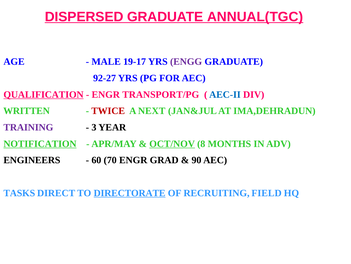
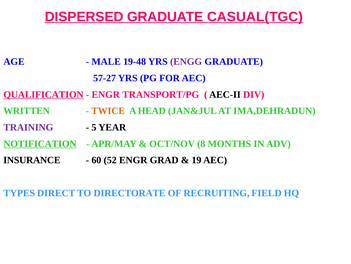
ANNUAL(TGC: ANNUAL(TGC -> CASUAL(TGC
19-17: 19-17 -> 19-48
92-27: 92-27 -> 57-27
AEC-II colour: blue -> black
TWICE colour: red -> orange
NEXT: NEXT -> HEAD
3: 3 -> 5
OCT/NOV underline: present -> none
ENGINEERS: ENGINEERS -> INSURANCE
70: 70 -> 52
90: 90 -> 19
TASKS: TASKS -> TYPES
DIRECTORATE underline: present -> none
